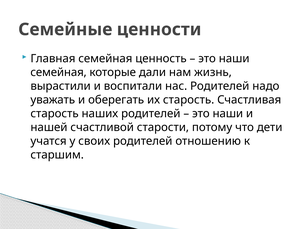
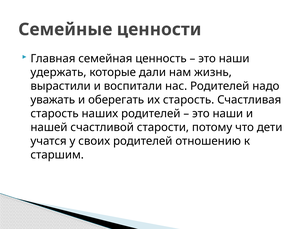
семейная at (59, 72): семейная -> удержать
